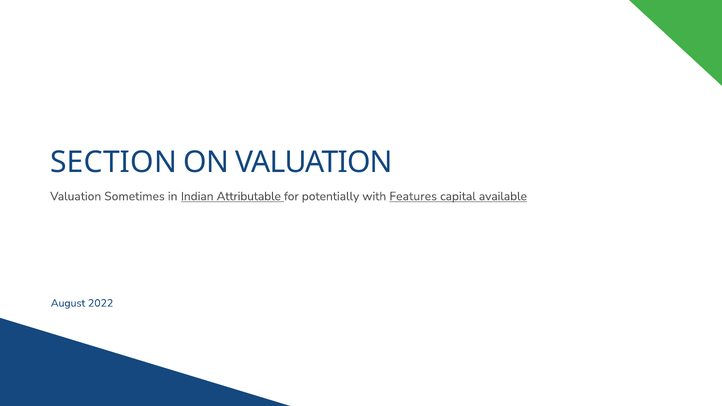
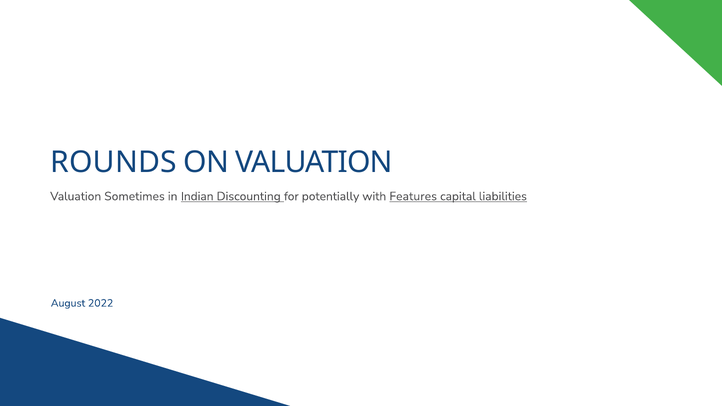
SECTION: SECTION -> ROUNDS
Attributable: Attributable -> Discounting
available: available -> liabilities
